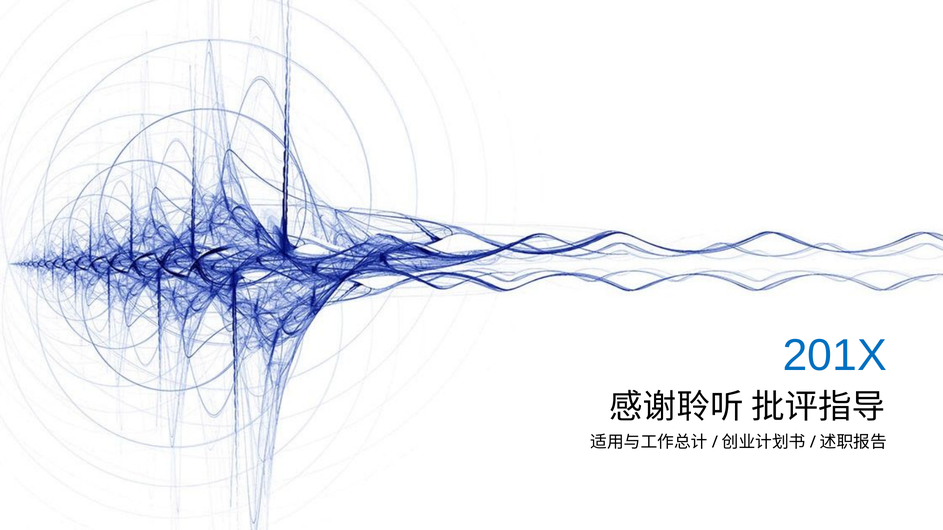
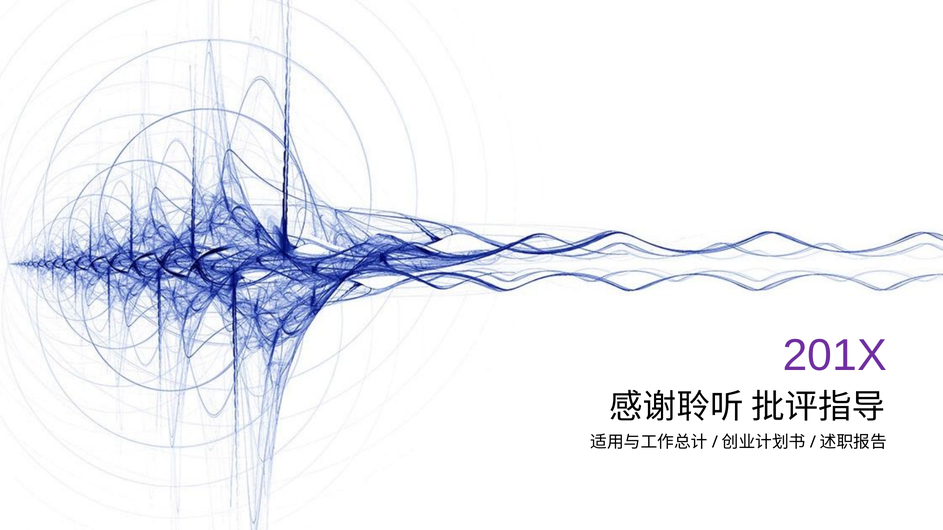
201X colour: blue -> purple
